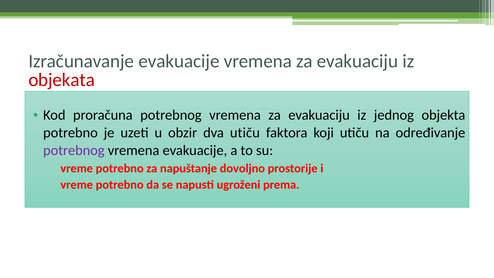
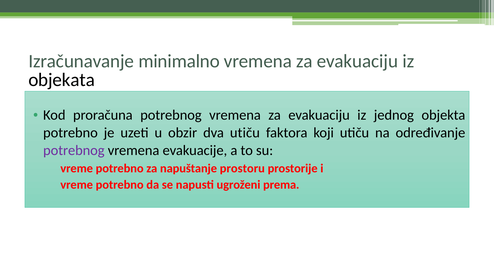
Izračunavanje evakuacije: evakuacije -> minimalno
objekata colour: red -> black
dovoljno: dovoljno -> prostoru
